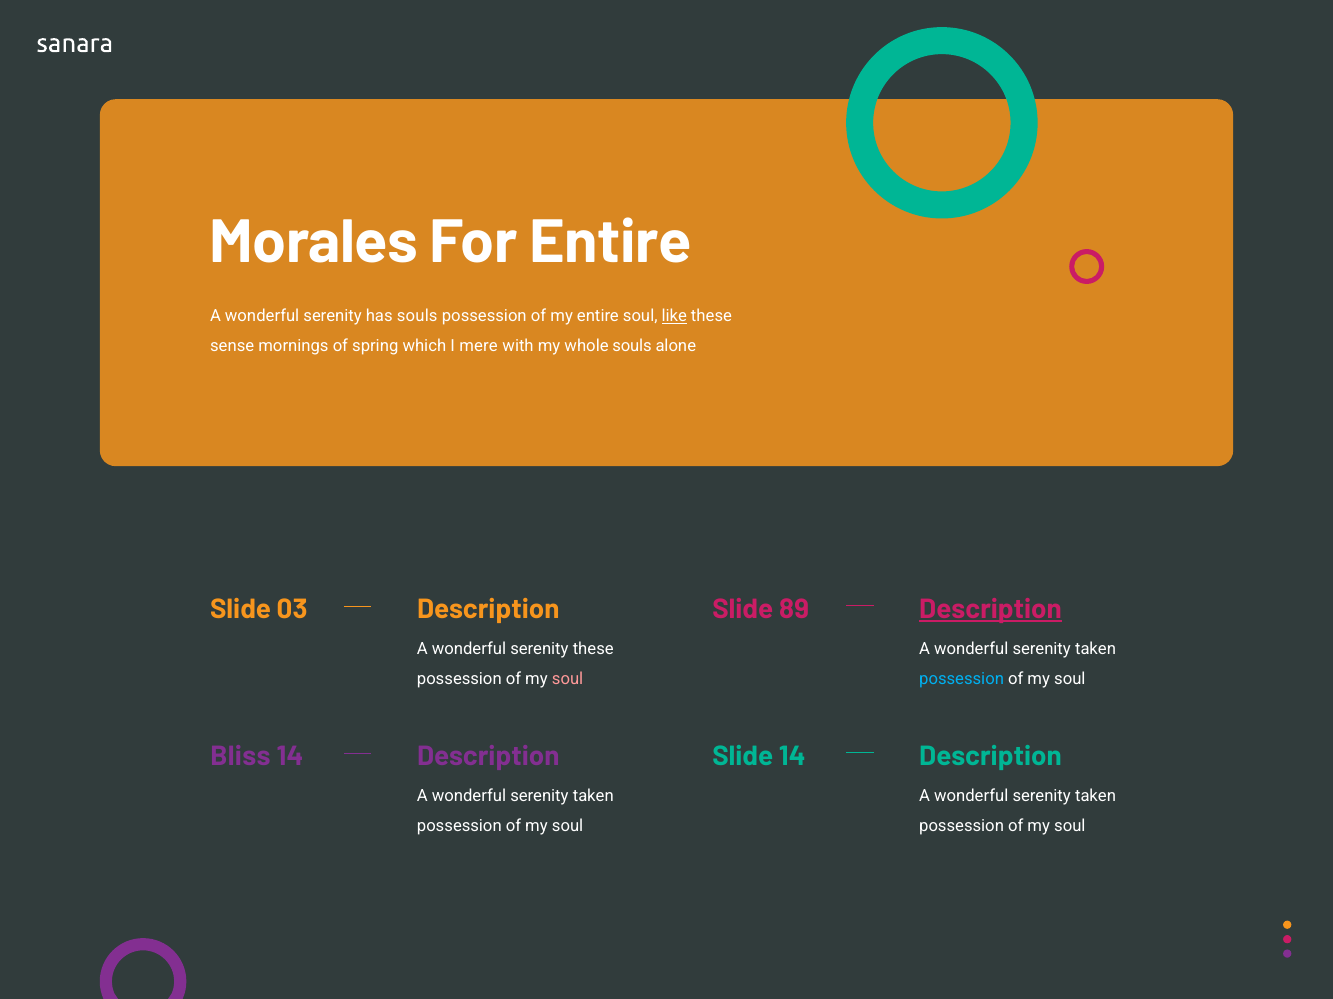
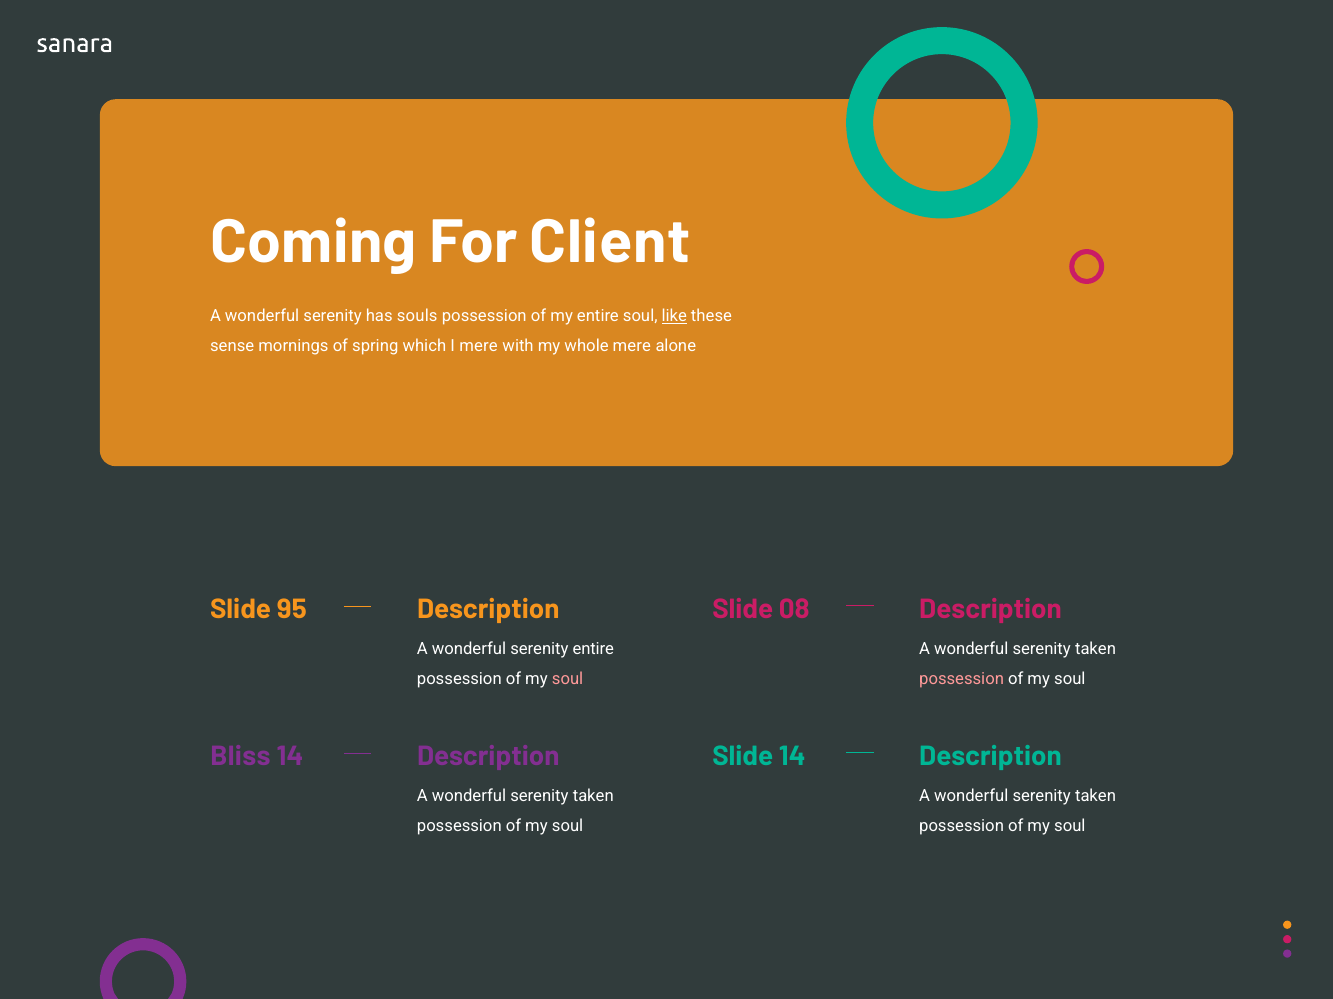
Morales: Morales -> Coming
For Entire: Entire -> Client
whole souls: souls -> mere
03: 03 -> 95
89: 89 -> 08
Description at (991, 610) underline: present -> none
serenity these: these -> entire
possession at (962, 680) colour: light blue -> pink
